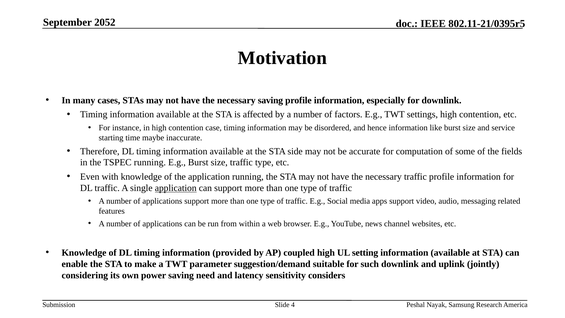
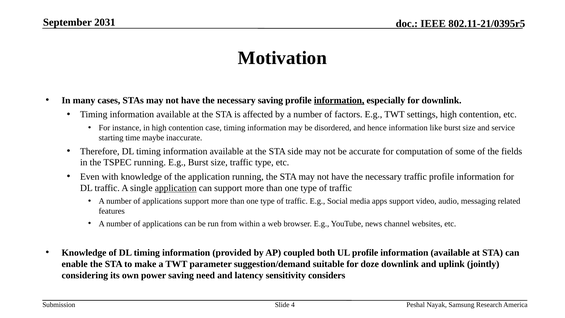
2052: 2052 -> 2031
information at (339, 100) underline: none -> present
coupled high: high -> both
UL setting: setting -> profile
such: such -> doze
